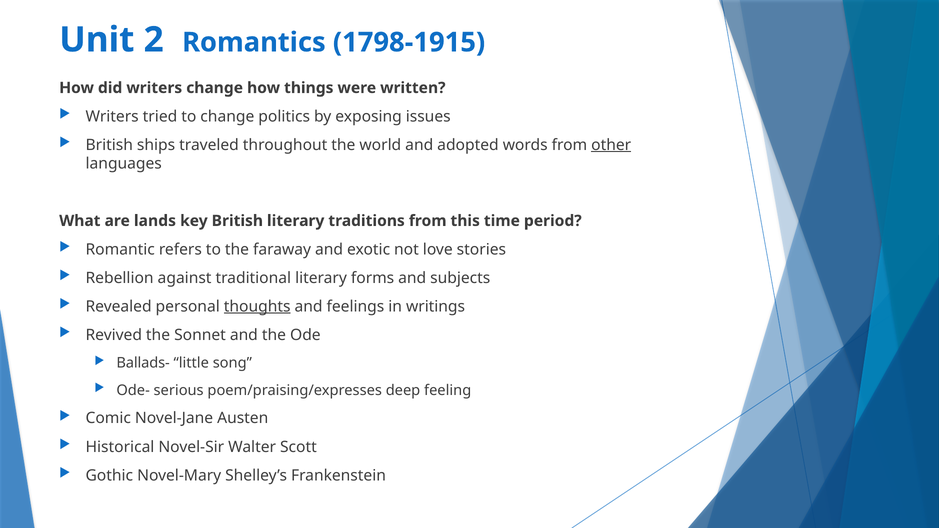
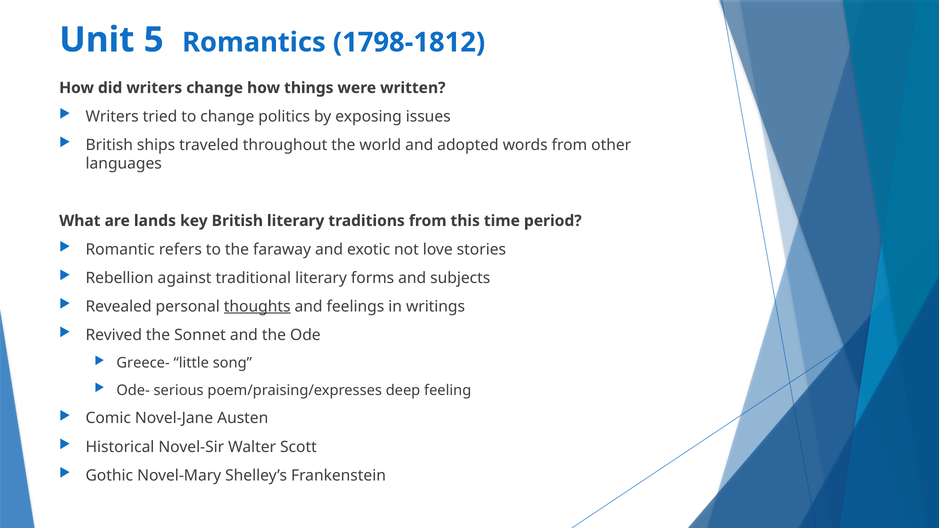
2: 2 -> 5
1798-1915: 1798-1915 -> 1798-1812
other underline: present -> none
Ballads-: Ballads- -> Greece-
